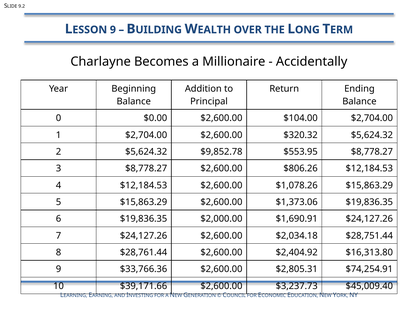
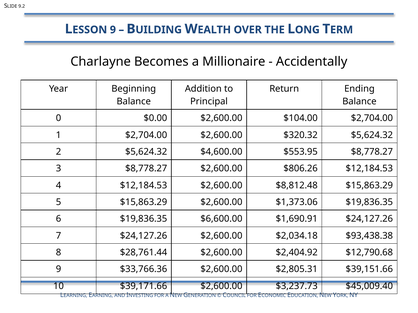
$9,852.78: $9,852.78 -> $4,600.00
$1,078.26: $1,078.26 -> $8,812.48
$2,000.00: $2,000.00 -> $6,600.00
$28,751.44: $28,751.44 -> $93,438.38
$16,313.80: $16,313.80 -> $12,790.68
$74,254.91: $74,254.91 -> $39,151.66
